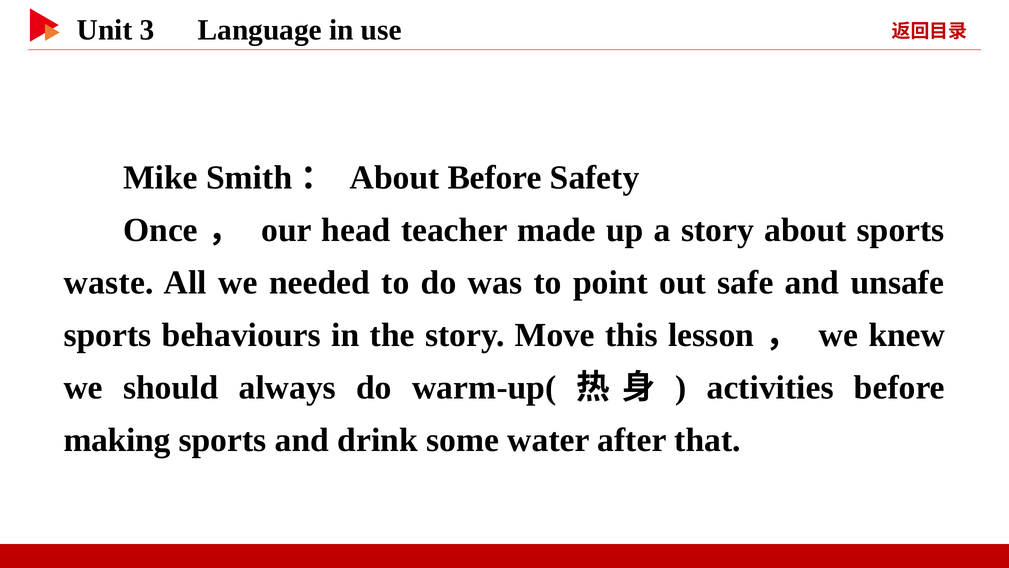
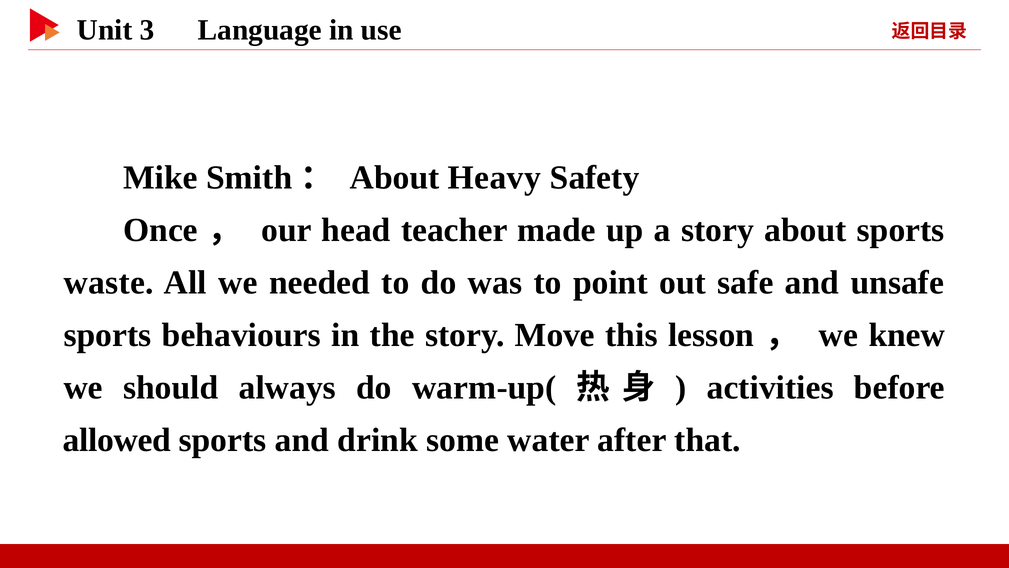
About Before: Before -> Heavy
making: making -> allowed
